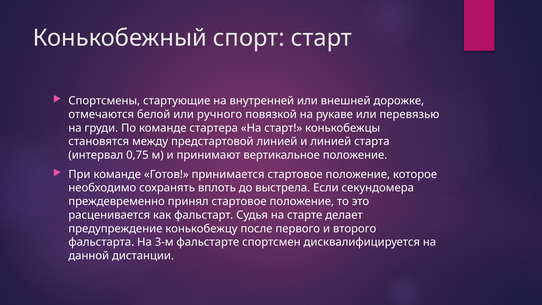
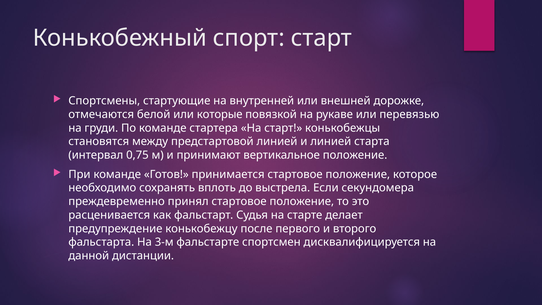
ручного: ручного -> которые
